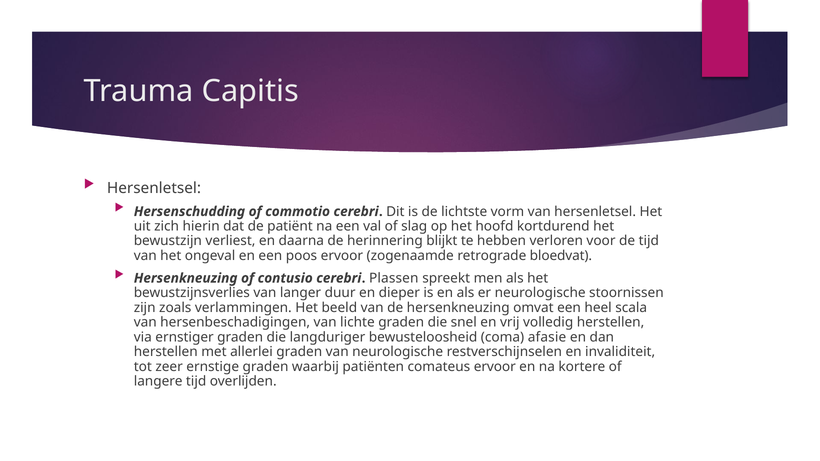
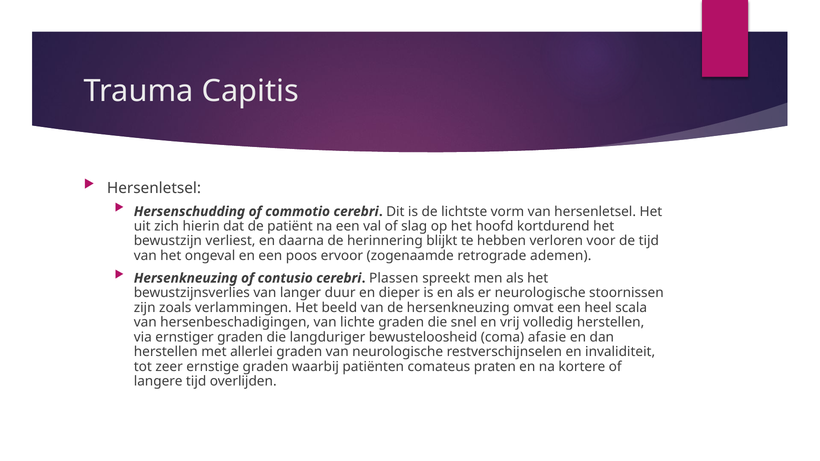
bloedvat: bloedvat -> ademen
comateus ervoor: ervoor -> praten
